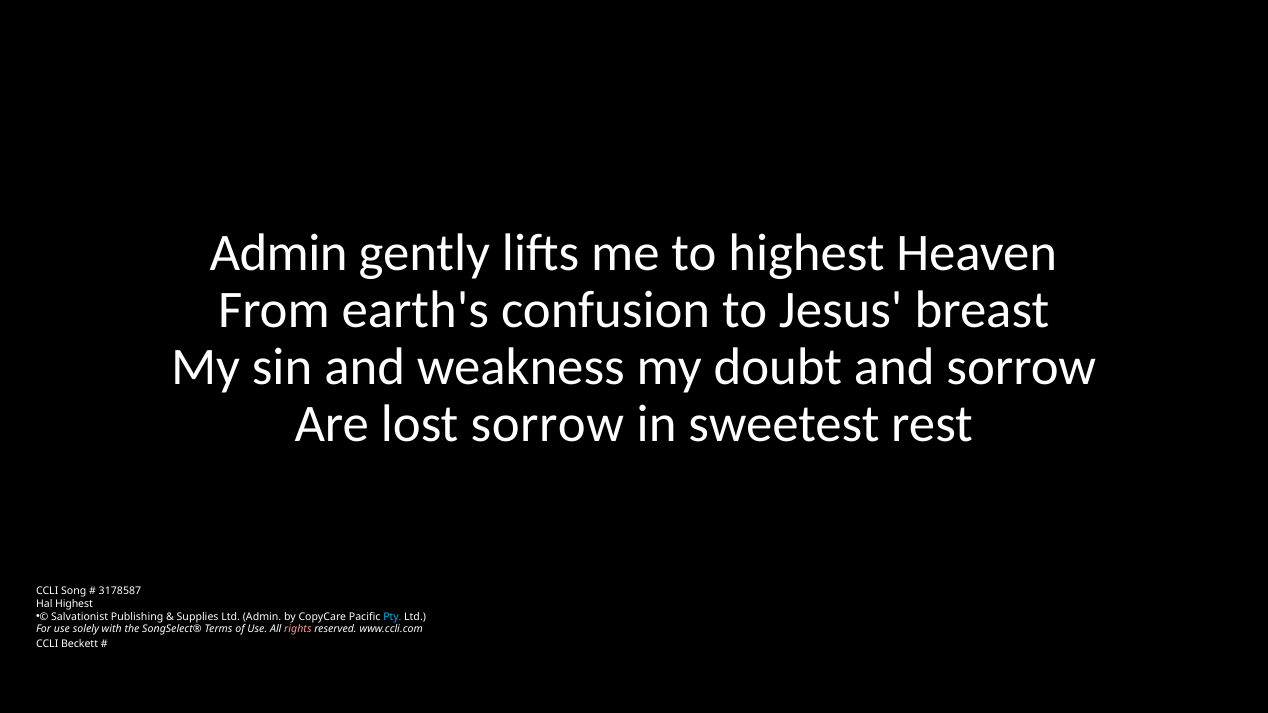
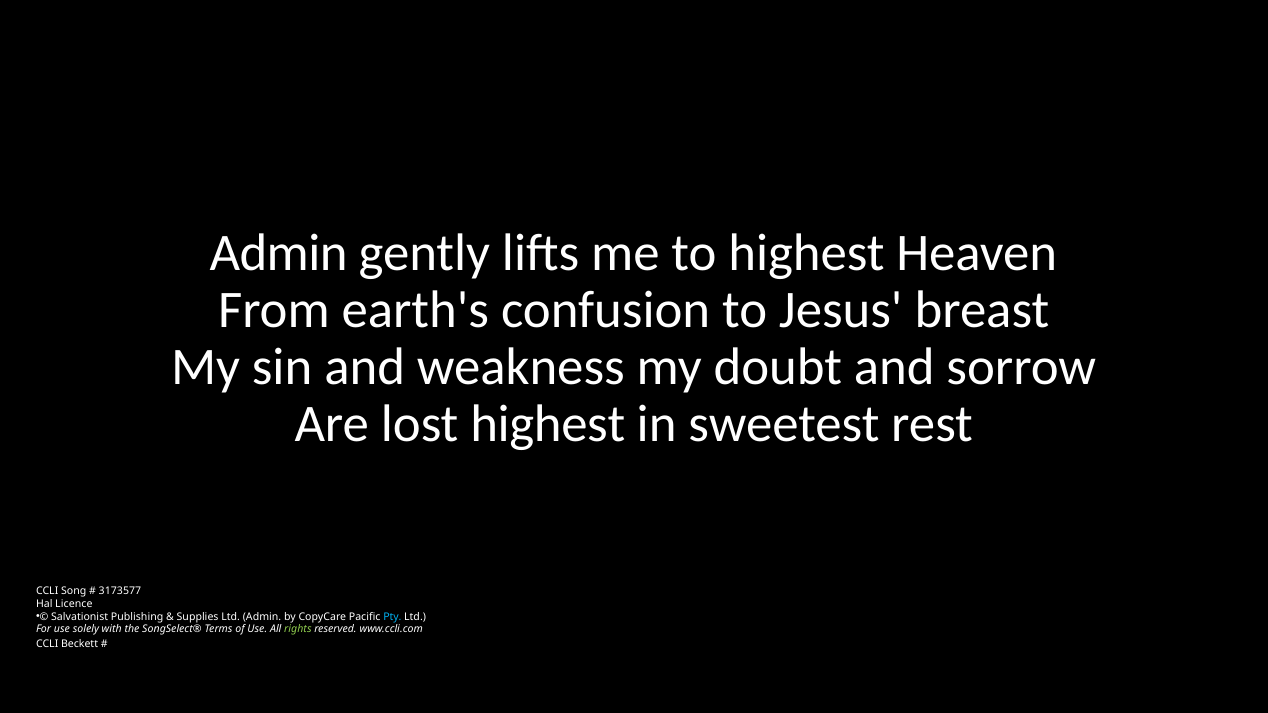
lost sorrow: sorrow -> highest
3178587: 3178587 -> 3173577
Hal Highest: Highest -> Licence
rights colour: pink -> light green
